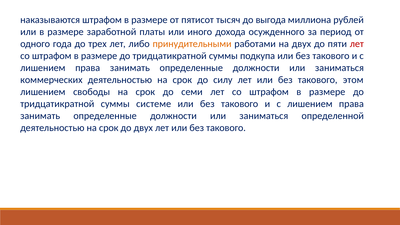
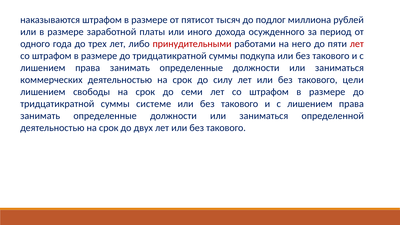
выгода: выгода -> подлог
принудительными colour: orange -> red
на двух: двух -> него
этом: этом -> цели
